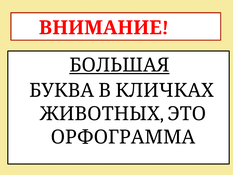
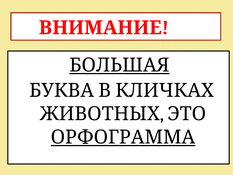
ОРФОГРАММА underline: none -> present
